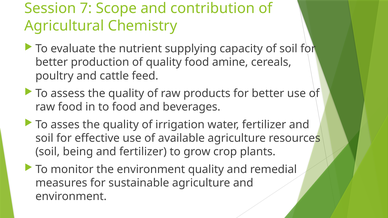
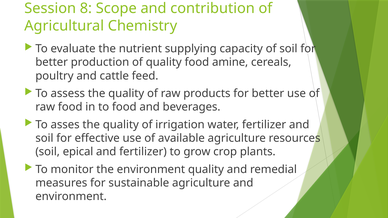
7: 7 -> 8
being: being -> epical
